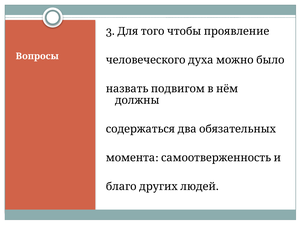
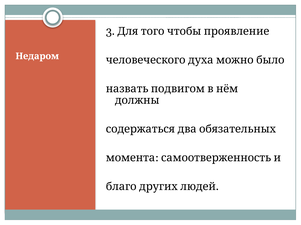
Вопросы: Вопросы -> Недаром
